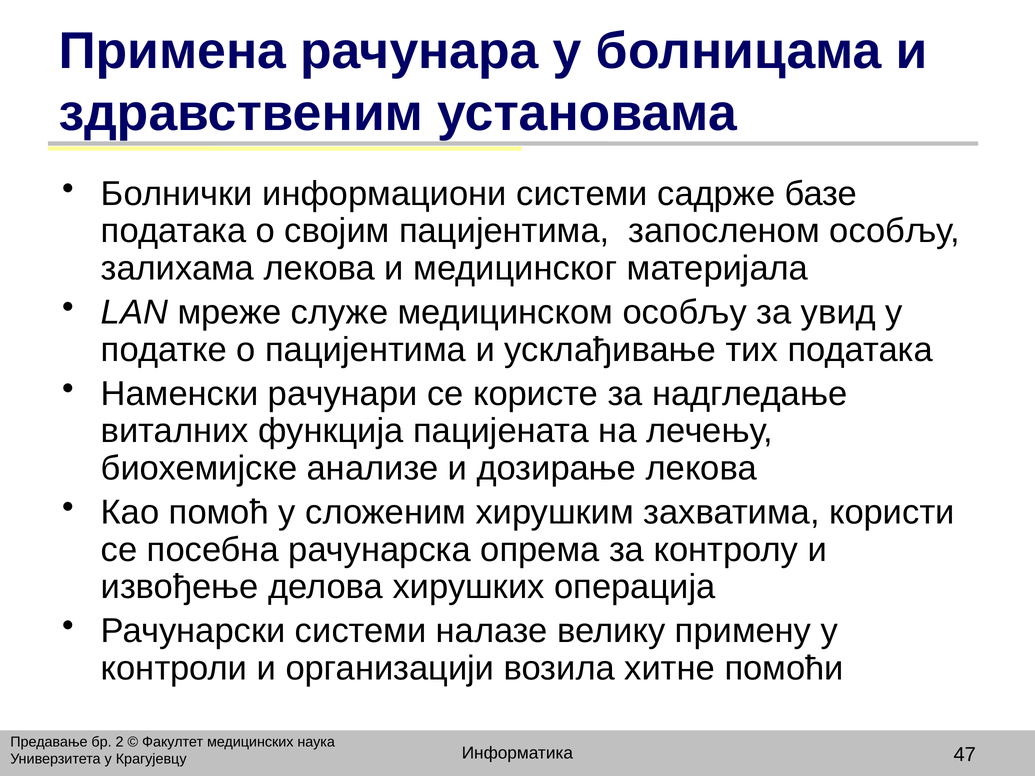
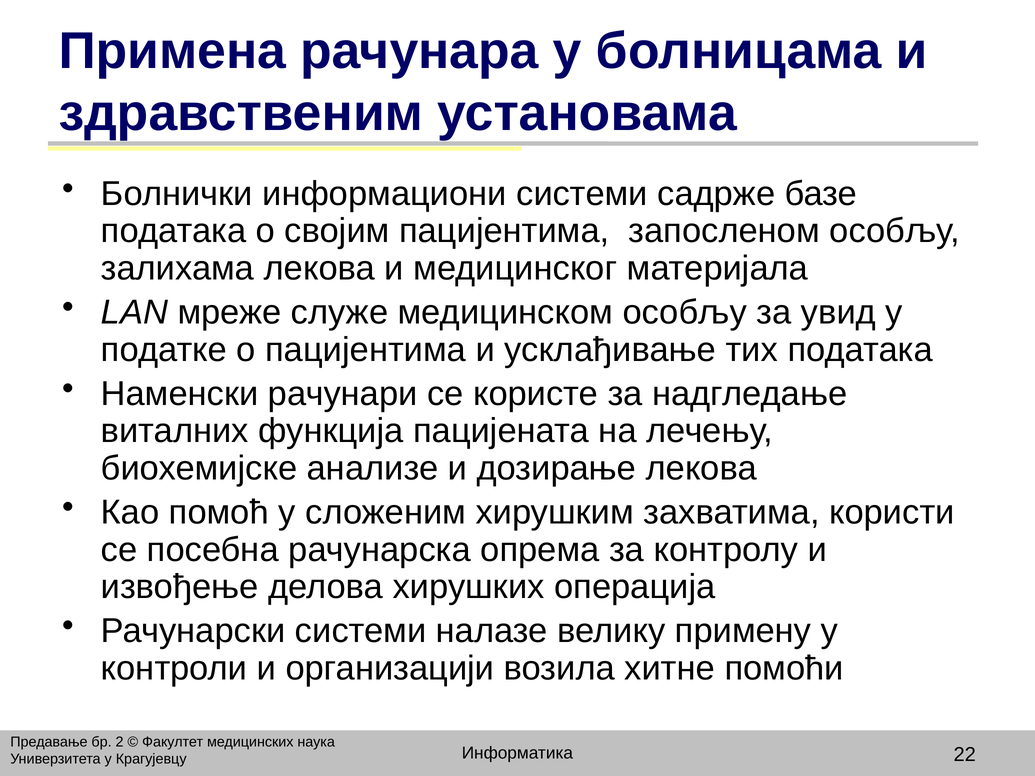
47: 47 -> 22
